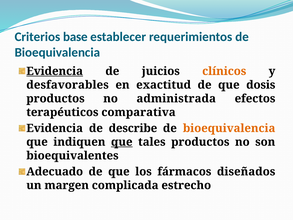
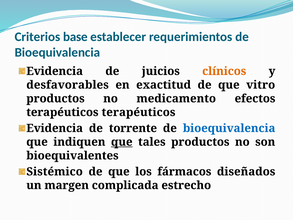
Evidencia at (55, 71) underline: present -> none
dosis: dosis -> vitro
administrada: administrada -> medicamento
terapéuticos comparativa: comparativa -> terapéuticos
describe: describe -> torrente
bioequivalencia at (229, 128) colour: orange -> blue
Adecuado: Adecuado -> Sistémico
